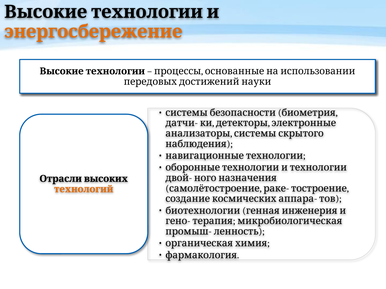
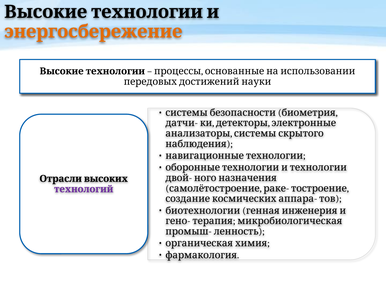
технологий colour: orange -> purple
